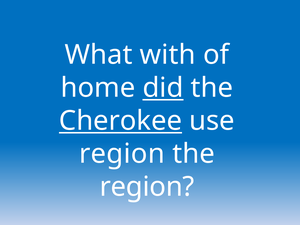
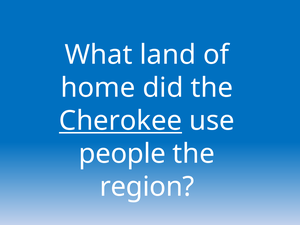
with: with -> land
did underline: present -> none
region at (122, 154): region -> people
